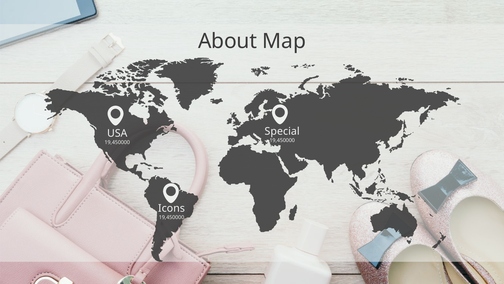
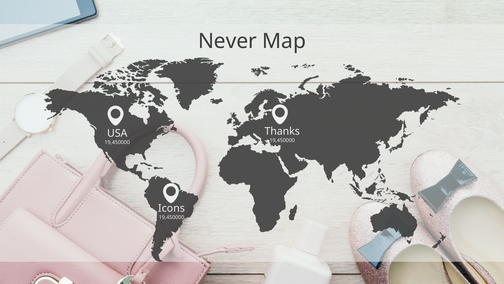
About: About -> Never
Special: Special -> Thanks
